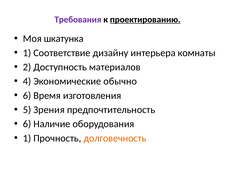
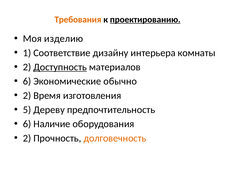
Требования colour: purple -> orange
шкатунка: шкатунка -> изделию
Доступность underline: none -> present
4 at (27, 81): 4 -> 6
6 at (27, 96): 6 -> 2
Зрения: Зрения -> Дереву
1 at (27, 138): 1 -> 2
